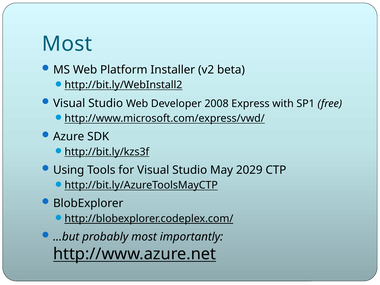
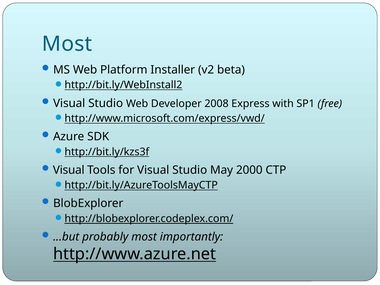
Using at (69, 170): Using -> Visual
2029: 2029 -> 2000
